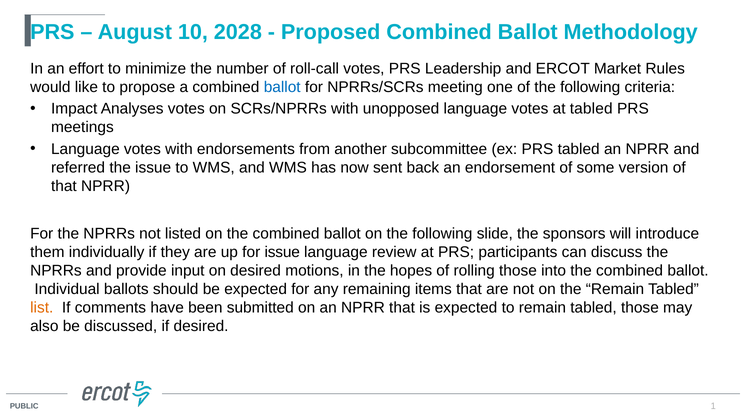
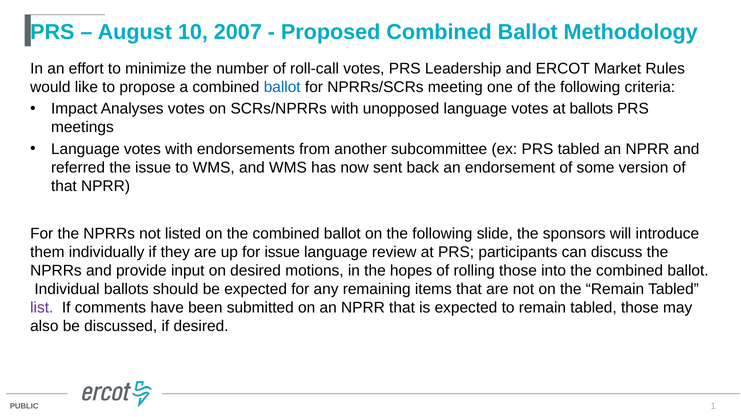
2028: 2028 -> 2007
at tabled: tabled -> ballots
list colour: orange -> purple
